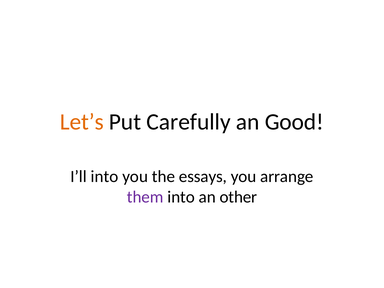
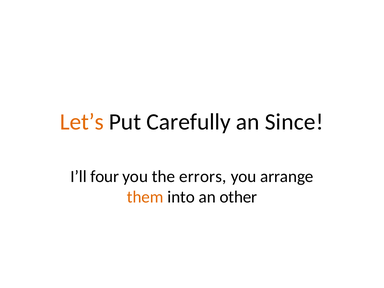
Good: Good -> Since
I’ll into: into -> four
essays: essays -> errors
them colour: purple -> orange
